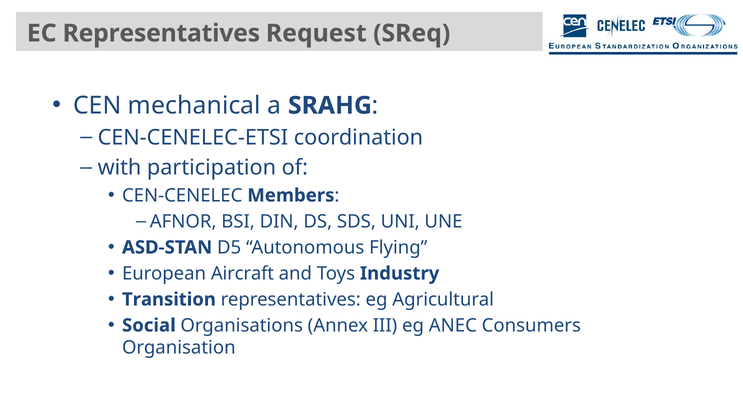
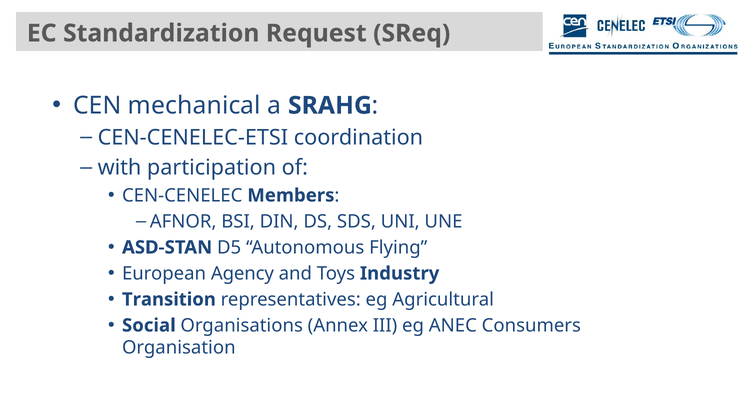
EC Representatives: Representatives -> Standardization
Aircraft: Aircraft -> Agency
